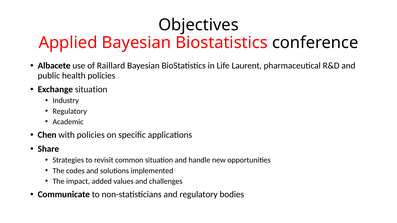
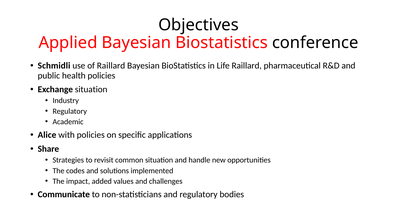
Albacete: Albacete -> Schmidli
Life Laurent: Laurent -> Raillard
Chen: Chen -> Alice
